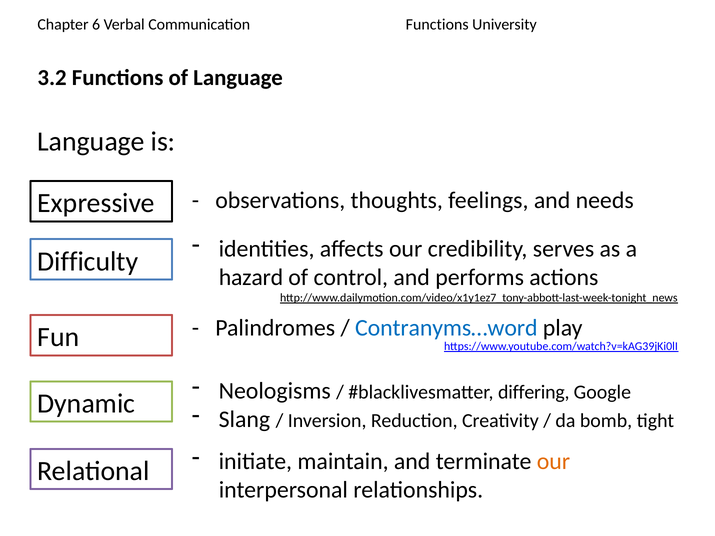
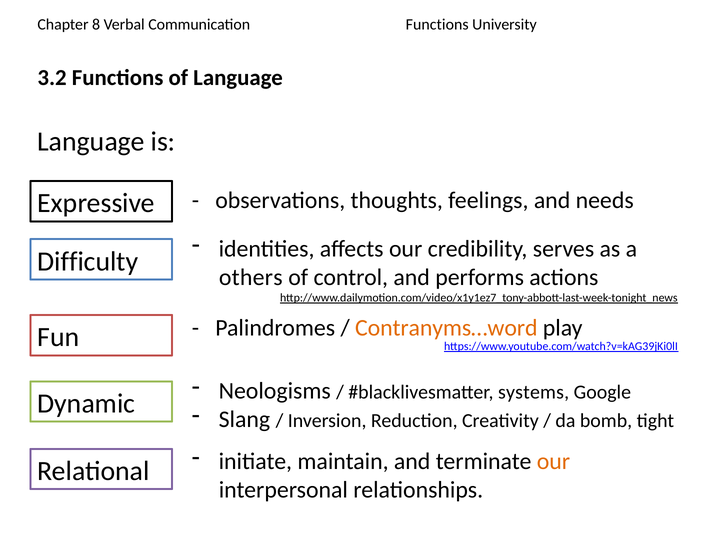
6: 6 -> 8
hazard: hazard -> others
Contranyms…word colour: blue -> orange
differing: differing -> systems
